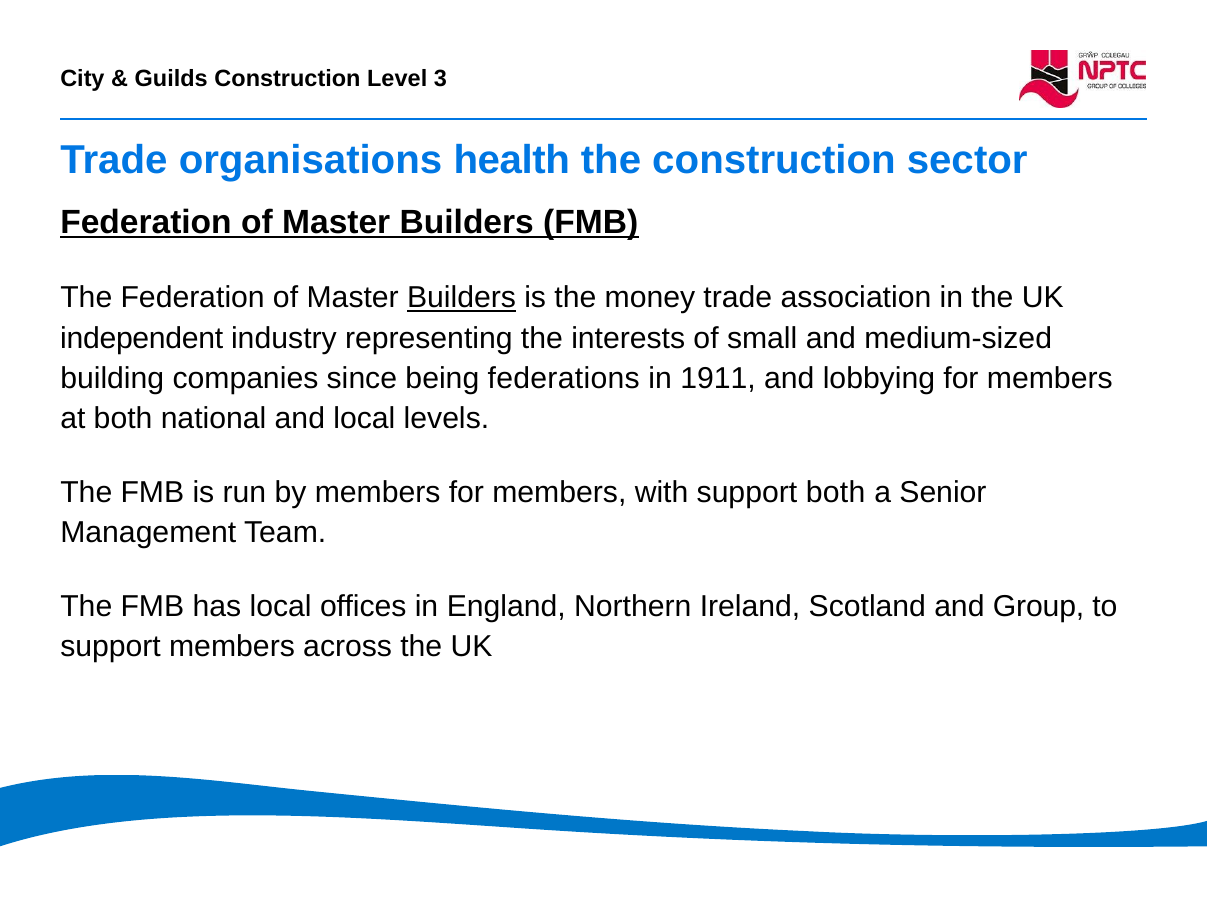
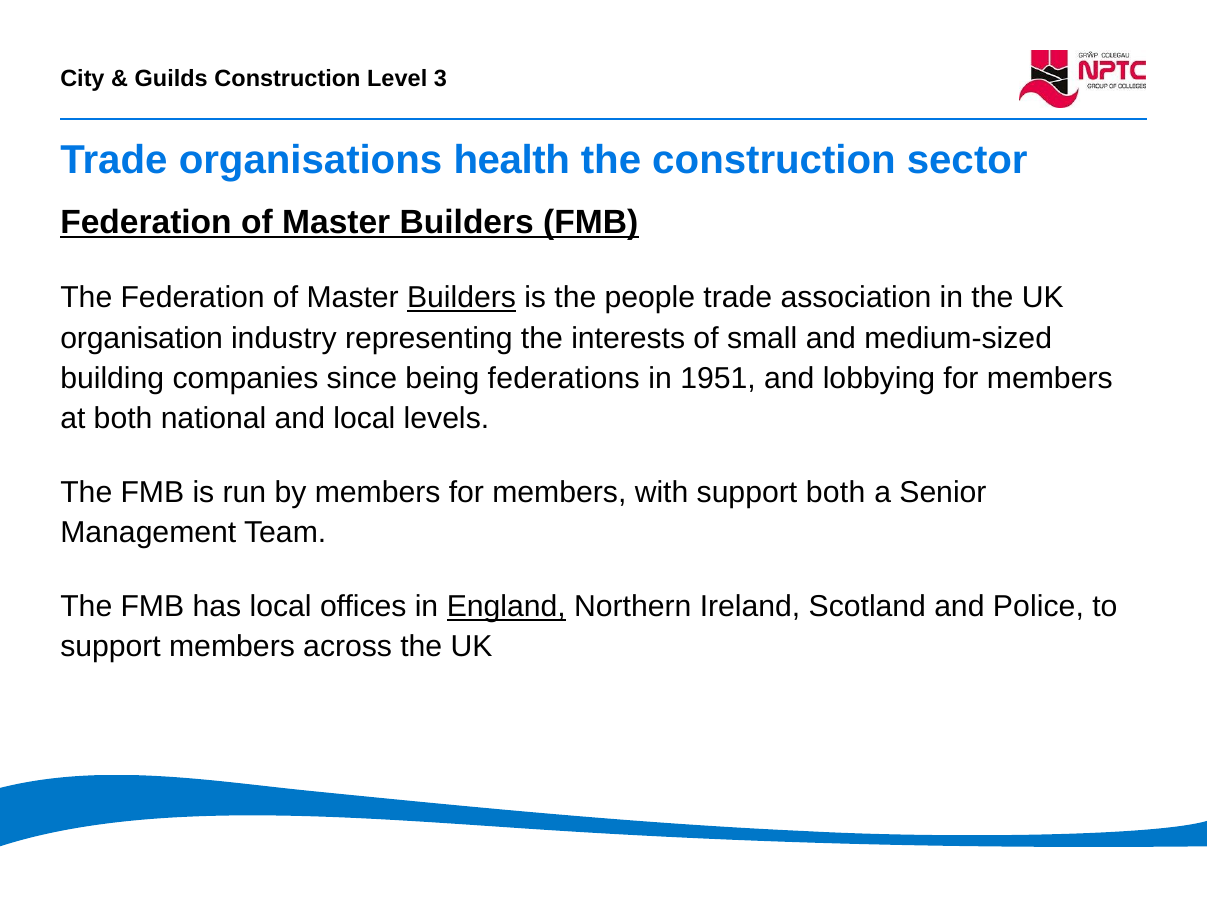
money: money -> people
independent: independent -> organisation
1911: 1911 -> 1951
England underline: none -> present
Group: Group -> Police
